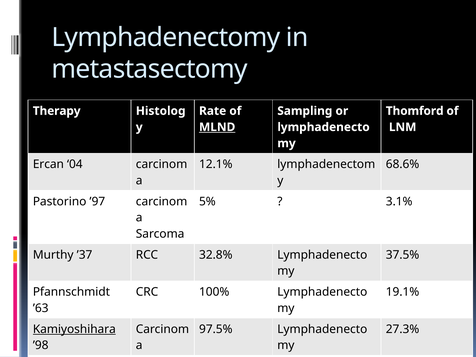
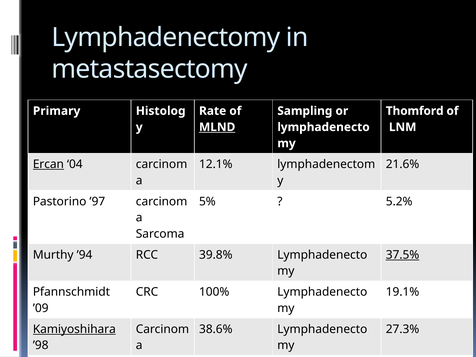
Therapy: Therapy -> Primary
Ercan underline: none -> present
68.6%: 68.6% -> 21.6%
3.1%: 3.1% -> 5.2%
’37: ’37 -> ’94
32.8%: 32.8% -> 39.8%
37.5% underline: none -> present
’63: ’63 -> ’09
97.5%: 97.5% -> 38.6%
